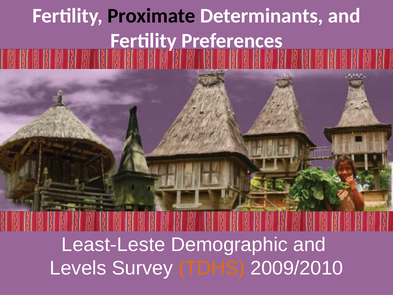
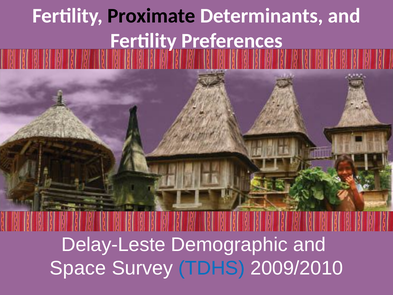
Least-Leste: Least-Leste -> Delay-Leste
Levels: Levels -> Space
TDHS colour: orange -> blue
